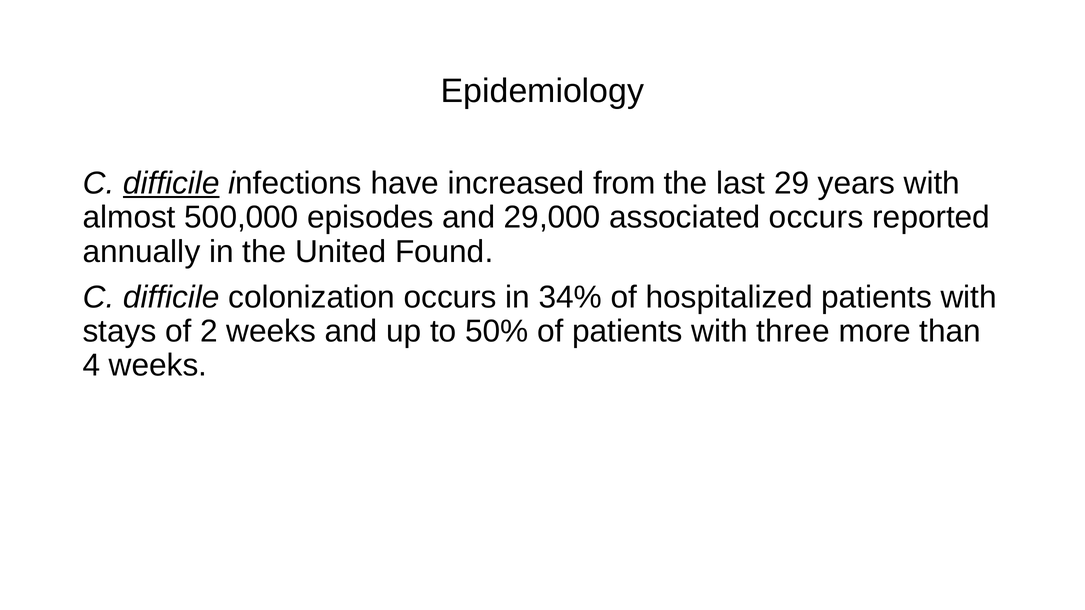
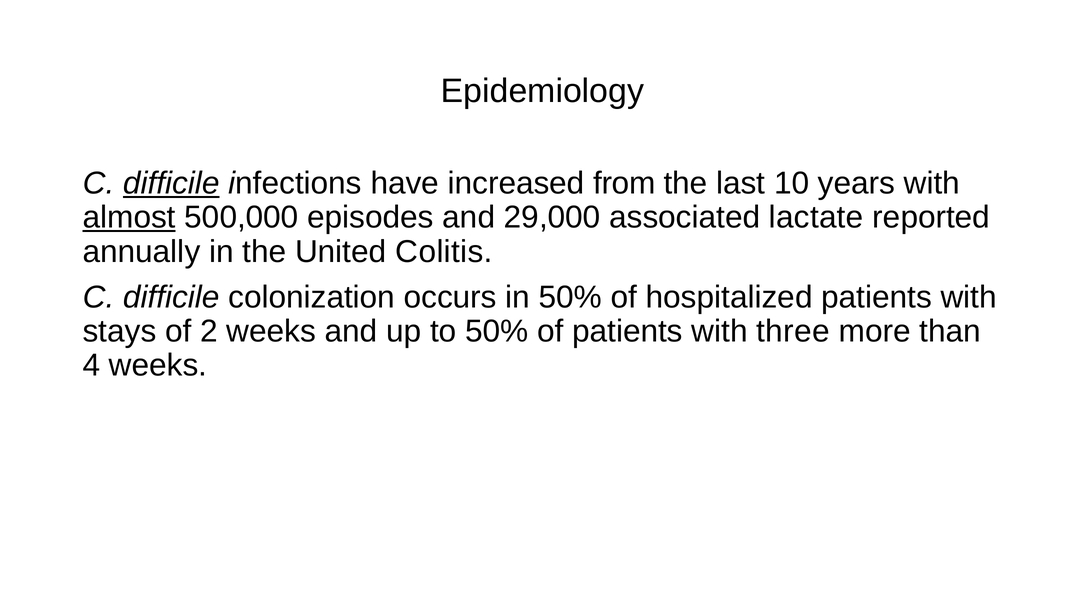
29: 29 -> 10
almost underline: none -> present
associated occurs: occurs -> lactate
Found: Found -> Colitis
in 34%: 34% -> 50%
